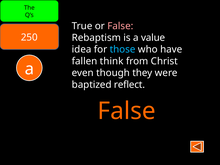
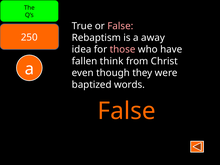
value: value -> away
those colour: light blue -> pink
reflect: reflect -> words
